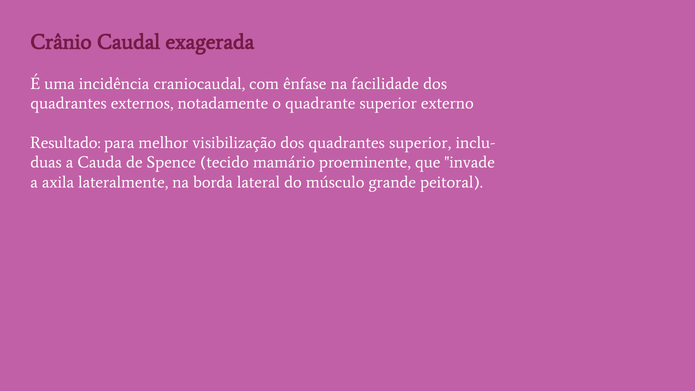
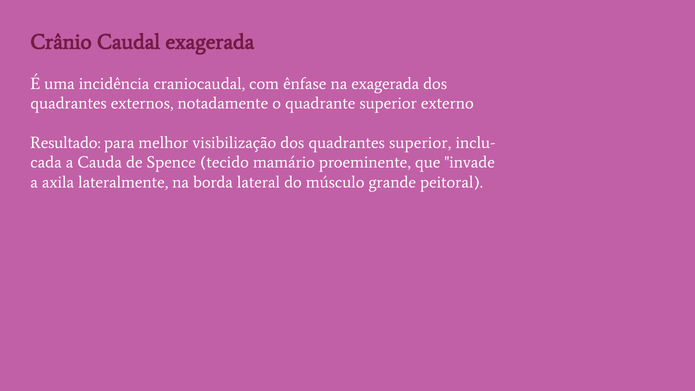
na facilidade: facilidade -> exagerada
duas: duas -> cada
